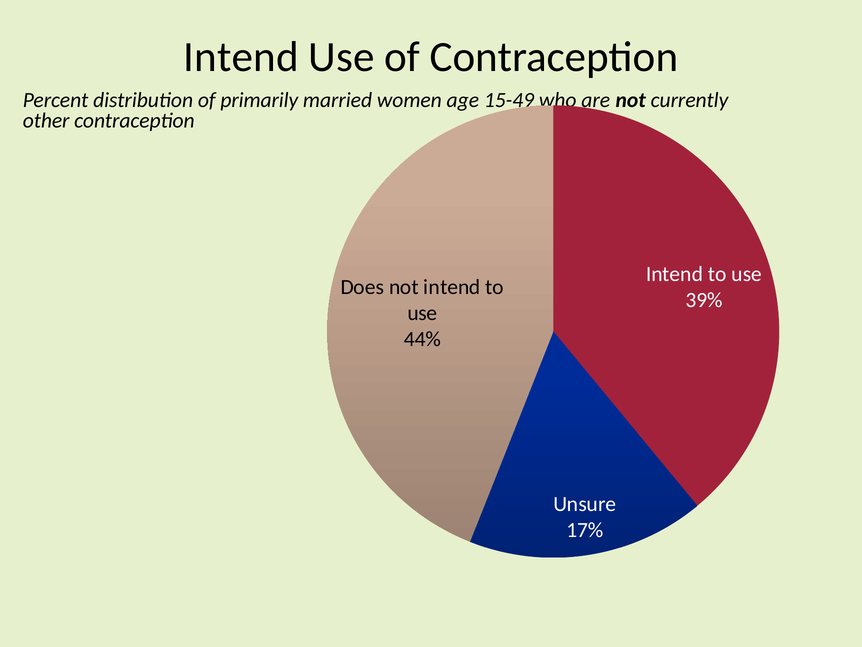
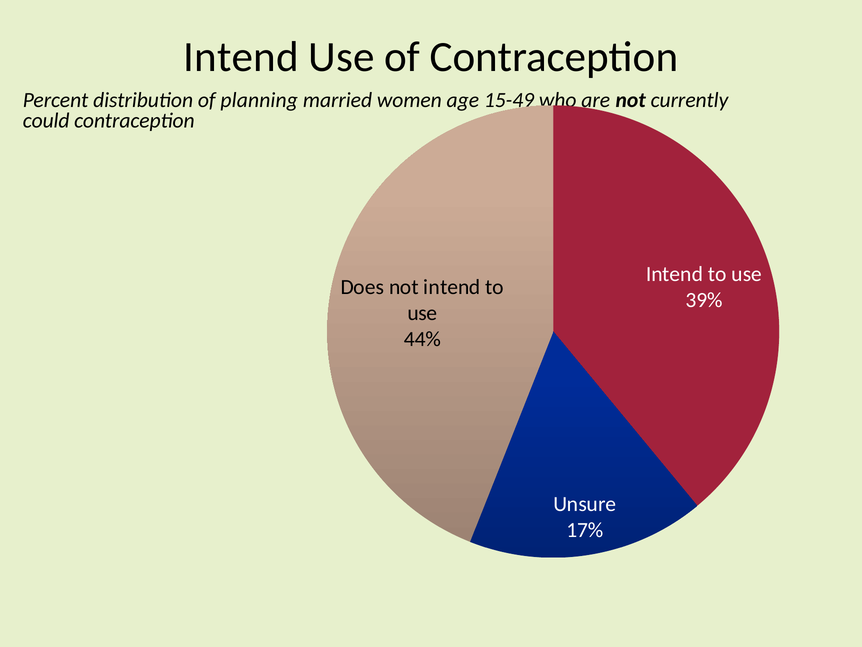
primarily: primarily -> planning
other: other -> could
